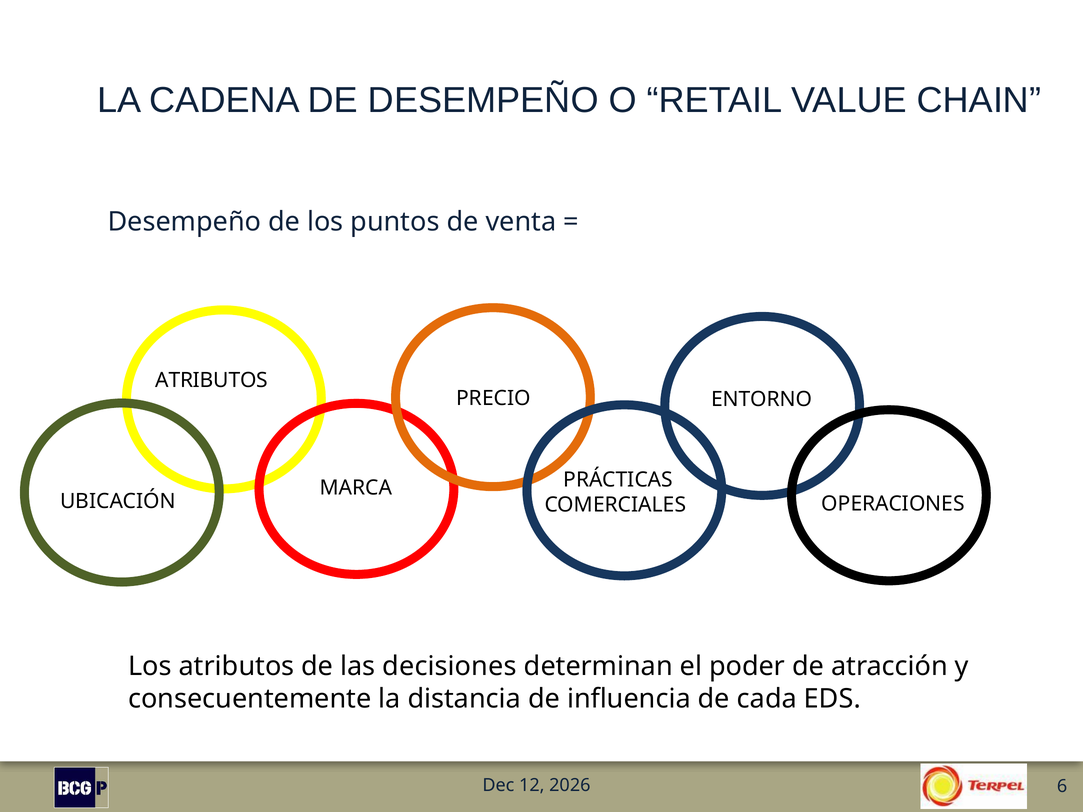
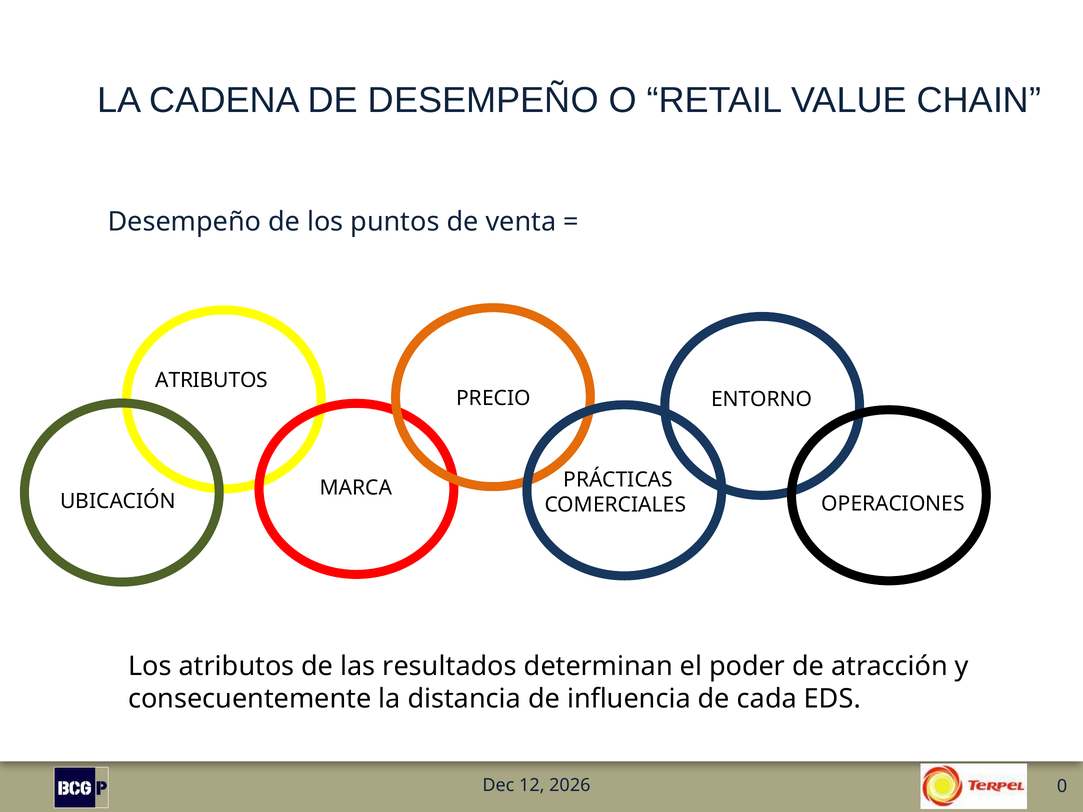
decisiones: decisiones -> resultados
6: 6 -> 0
